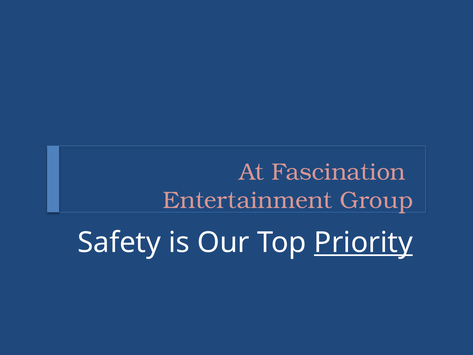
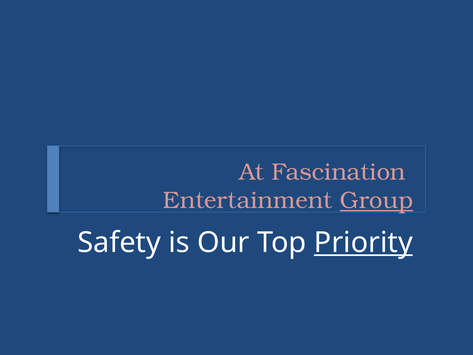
Group underline: none -> present
